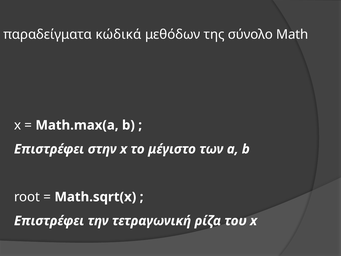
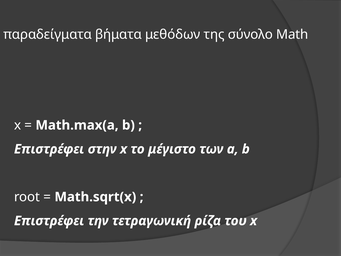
κώδικά: κώδικά -> βήματα
